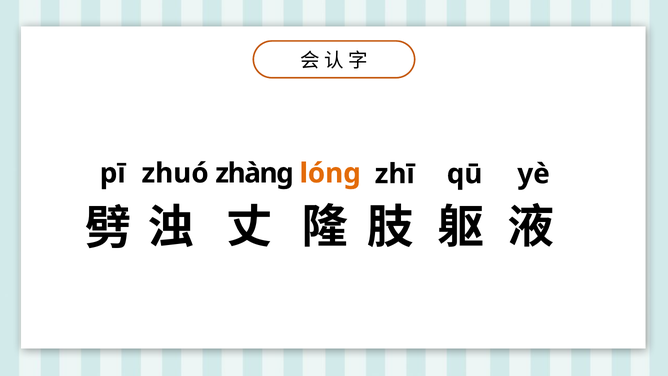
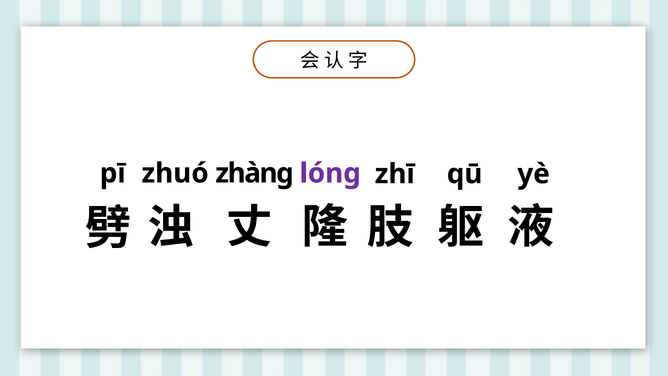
lóng colour: orange -> purple
